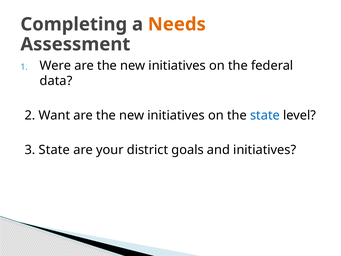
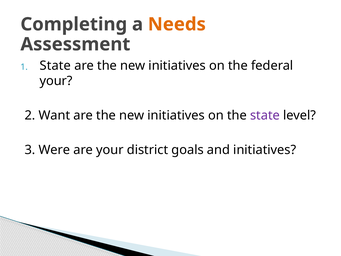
Were at (55, 65): Were -> State
data at (56, 81): data -> your
state at (265, 115) colour: blue -> purple
3 State: State -> Were
